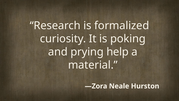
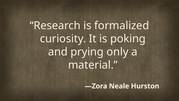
help: help -> only
